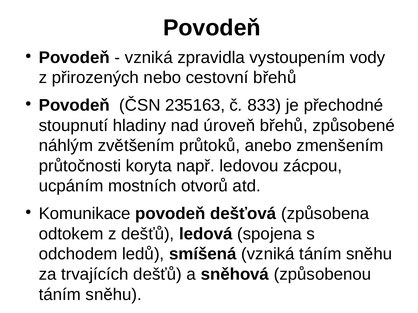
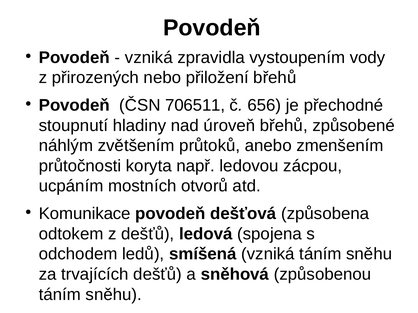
cestovní: cestovní -> přiložení
235163: 235163 -> 706511
833: 833 -> 656
